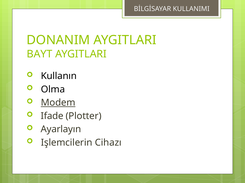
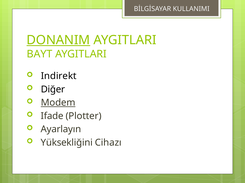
DONANIM underline: none -> present
Kullanın: Kullanın -> Indirekt
Olma: Olma -> Diğer
Işlemcilerin: Işlemcilerin -> Yüksekliğini
